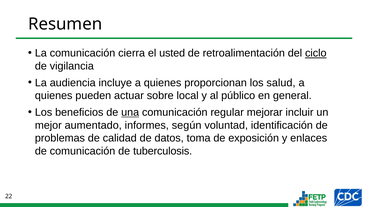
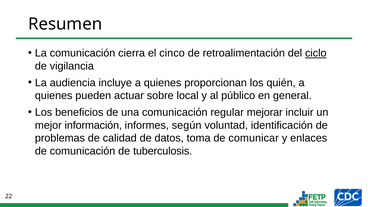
usted: usted -> cinco
salud: salud -> quién
una underline: present -> none
aumentado: aumentado -> información
exposición: exposición -> comunicar
